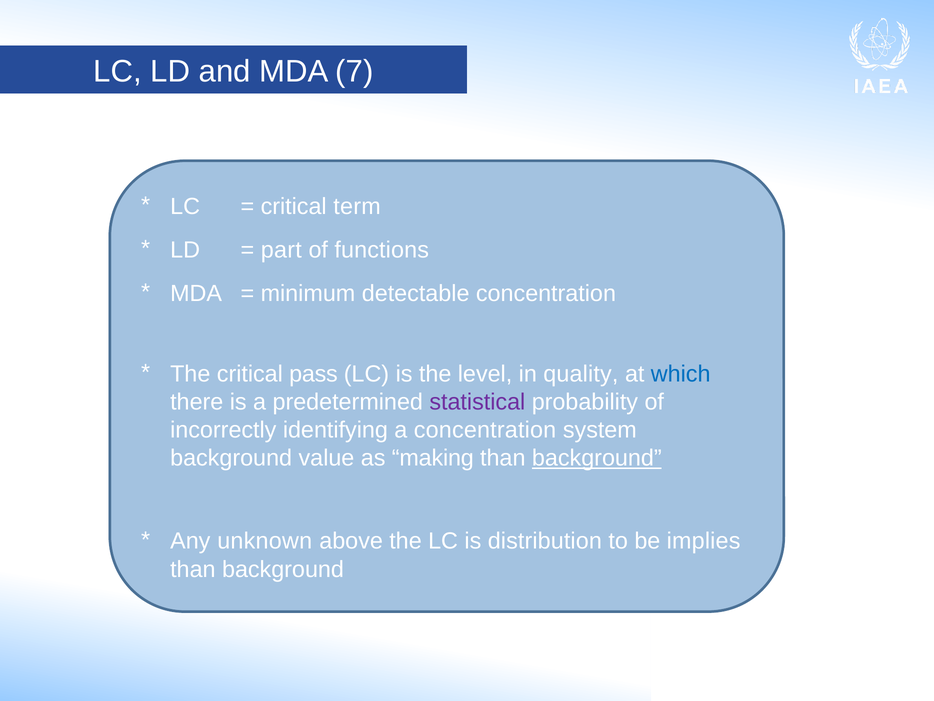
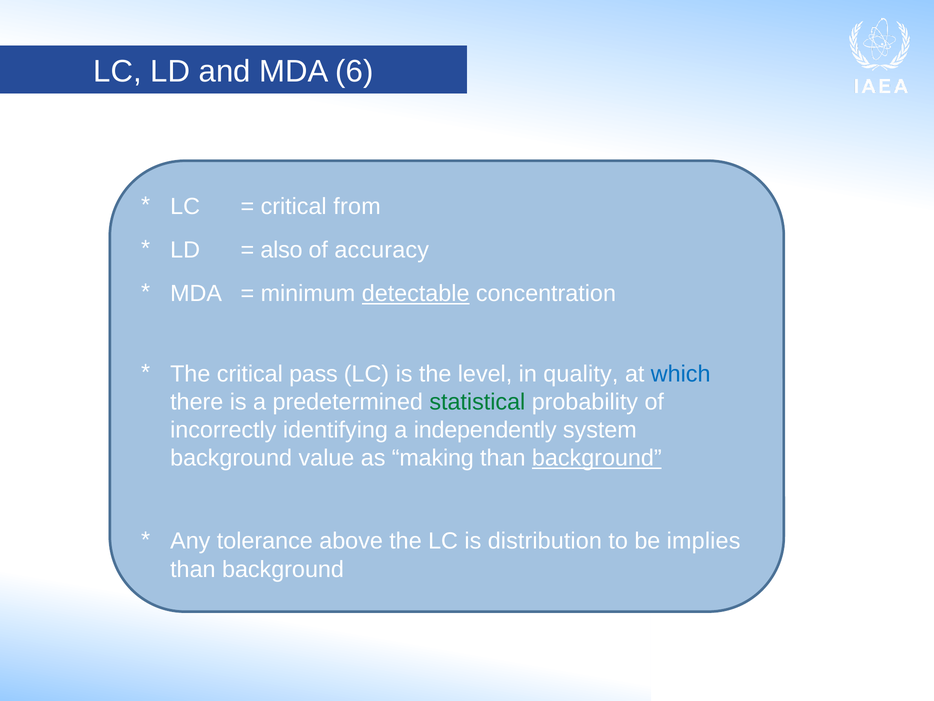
7: 7 -> 6
term: term -> from
part: part -> also
functions: functions -> accuracy
detectable underline: none -> present
statistical colour: purple -> green
a concentration: concentration -> independently
unknown: unknown -> tolerance
